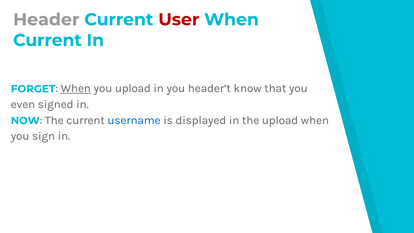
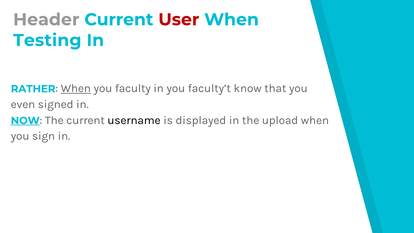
Current at (47, 40): Current -> Testing
FORGET: FORGET -> RATHER
you upload: upload -> faculty
header’t: header’t -> faculty’t
NOW underline: none -> present
username colour: blue -> black
